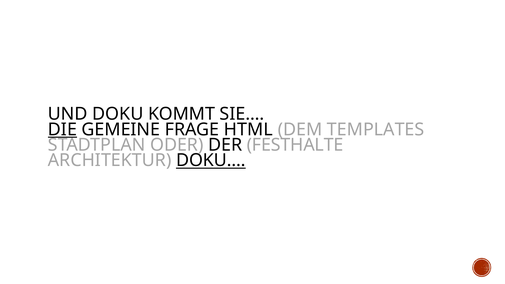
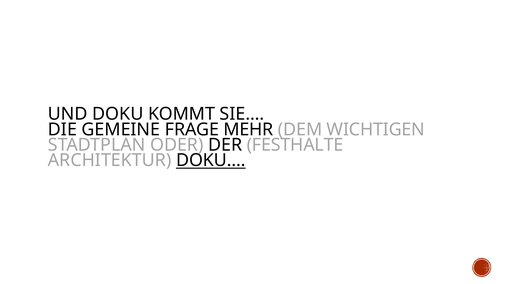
DIE underline: present -> none
HTML: HTML -> MEHR
TEMPLATES: TEMPLATES -> WICHTIGEN
